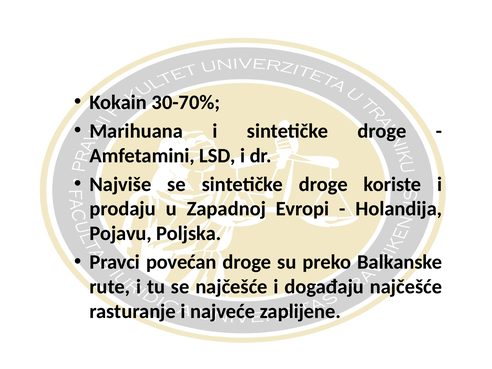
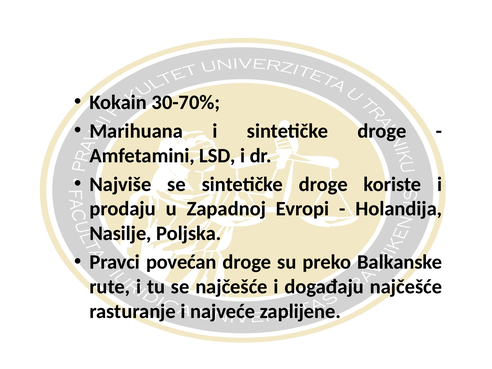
Pojavu: Pojavu -> Nasilje
